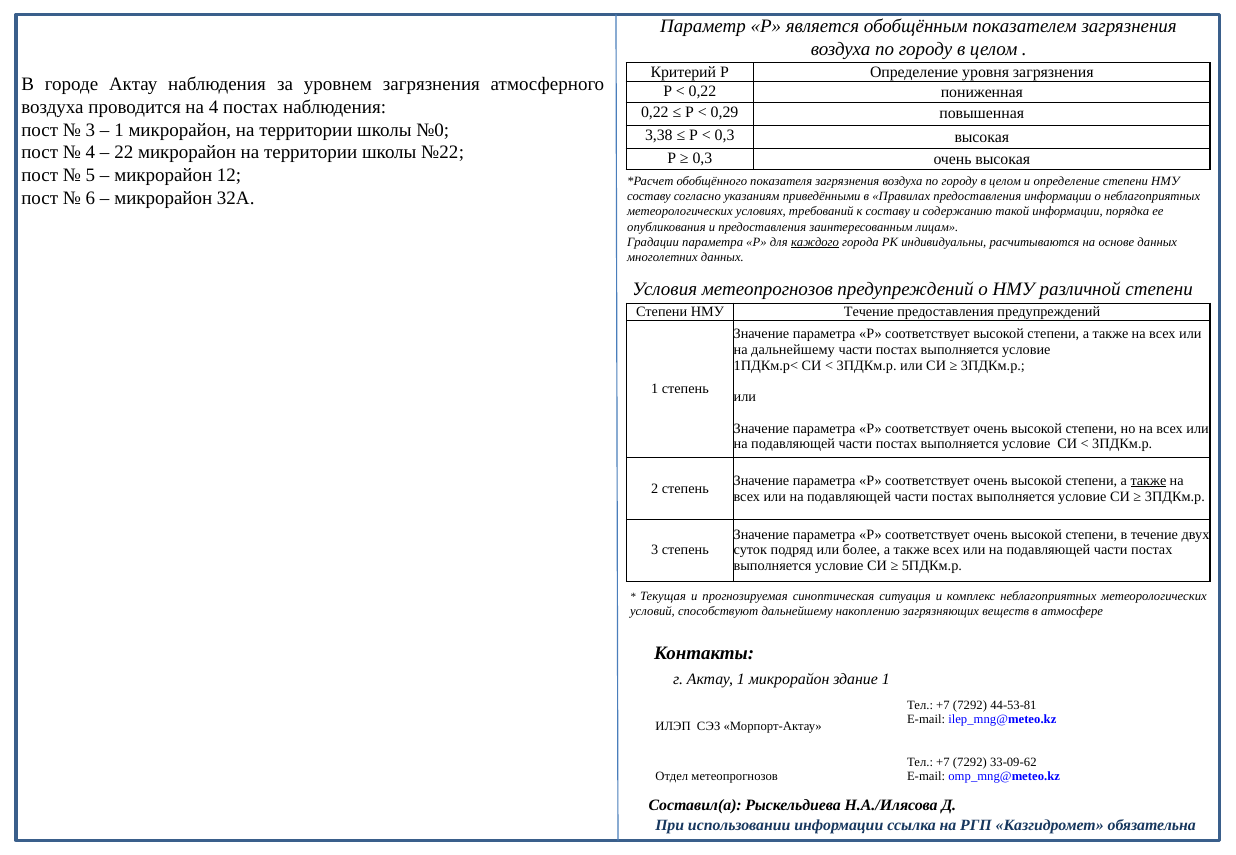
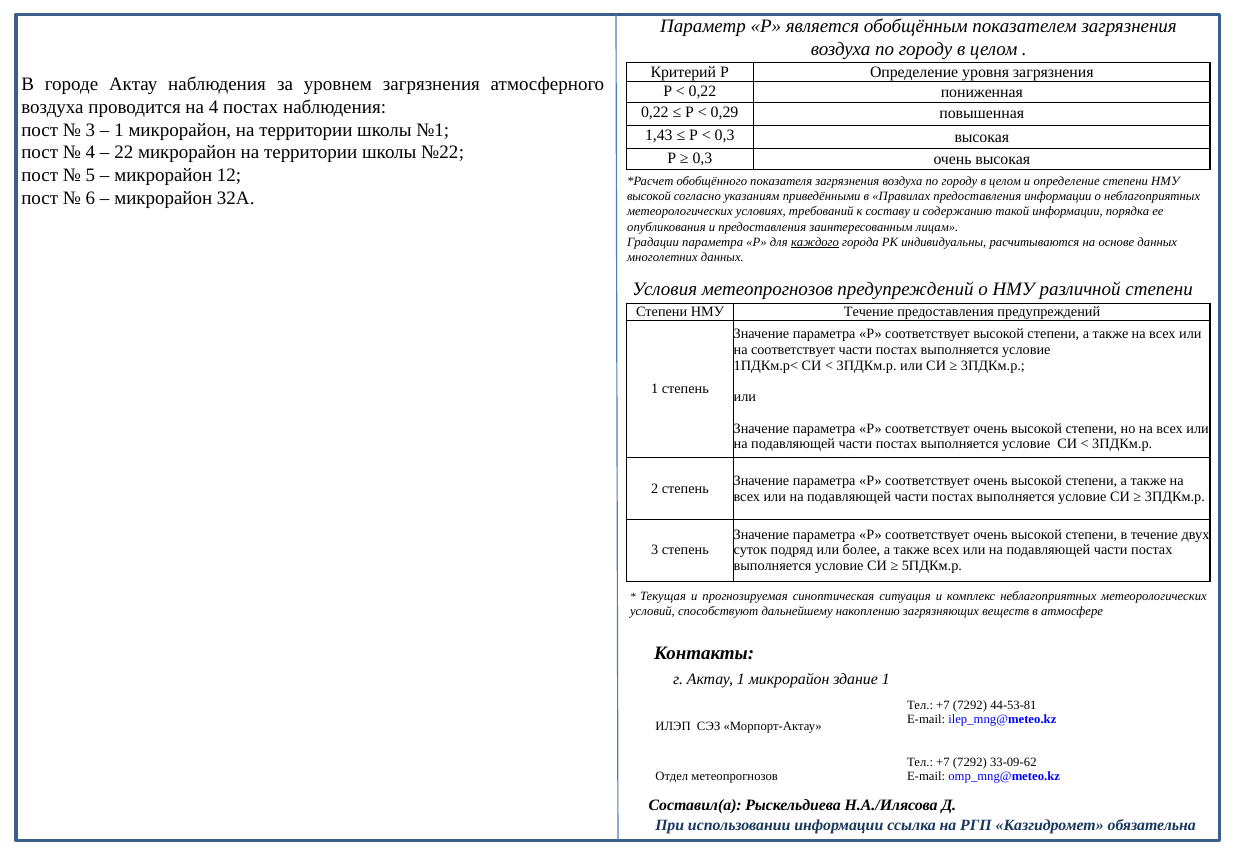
№0: №0 -> №1
3,38: 3,38 -> 1,43
составу at (649, 197): составу -> высокой
на дальнейшему: дальнейшему -> соответствует
также at (1148, 481) underline: present -> none
